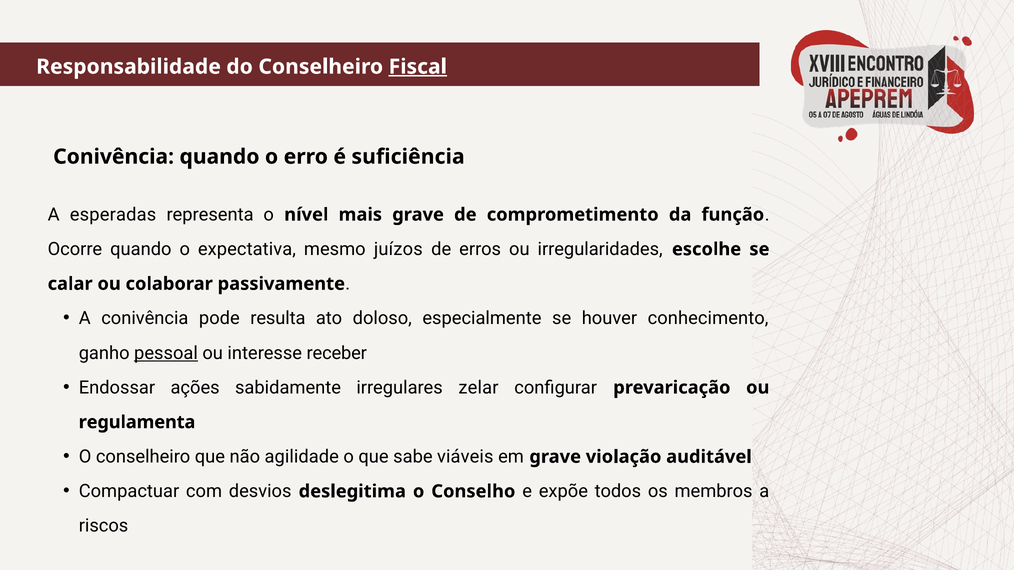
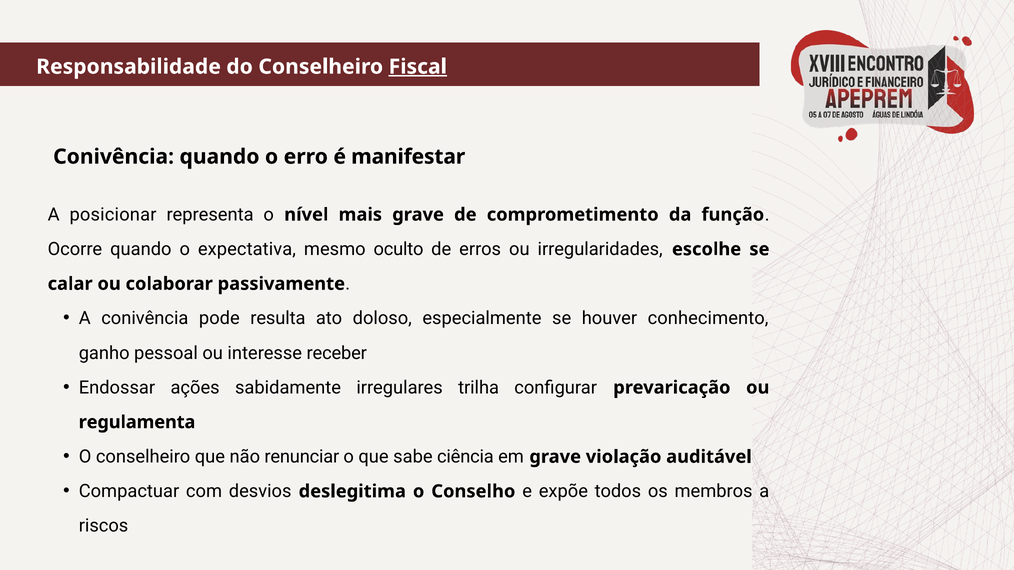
suficiência: suficiência -> manifestar
esperadas: esperadas -> posicionar
juízos: juízos -> oculto
pessoal underline: present -> none
zelar: zelar -> trilha
agilidade: agilidade -> renunciar
viáveis: viáveis -> ciência
